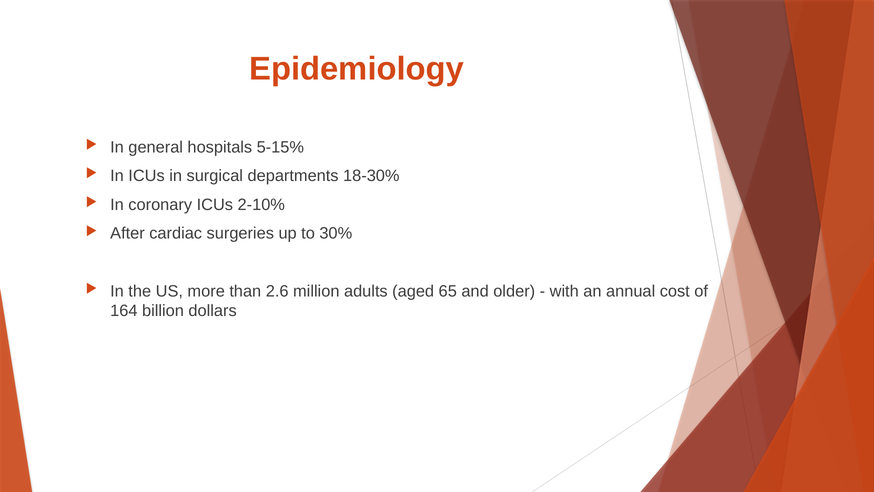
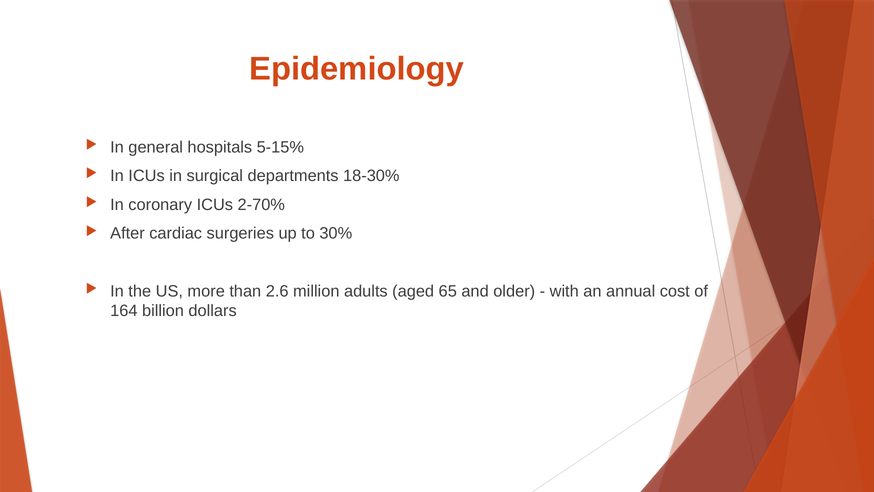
2-10%: 2-10% -> 2-70%
